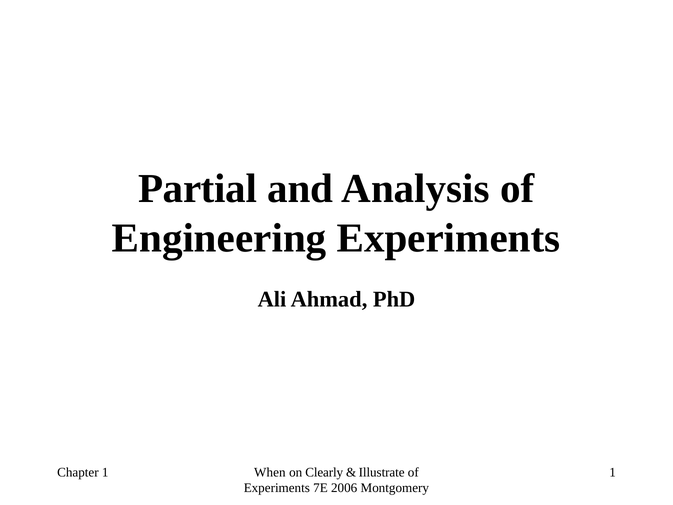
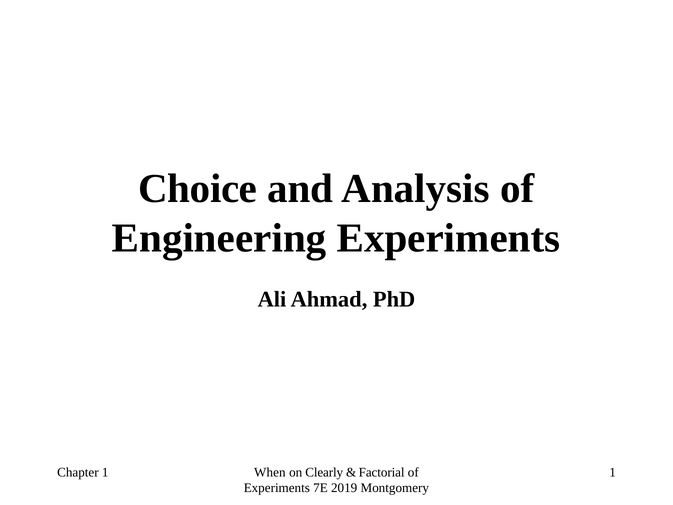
Partial: Partial -> Choice
Illustrate: Illustrate -> Factorial
2006: 2006 -> 2019
